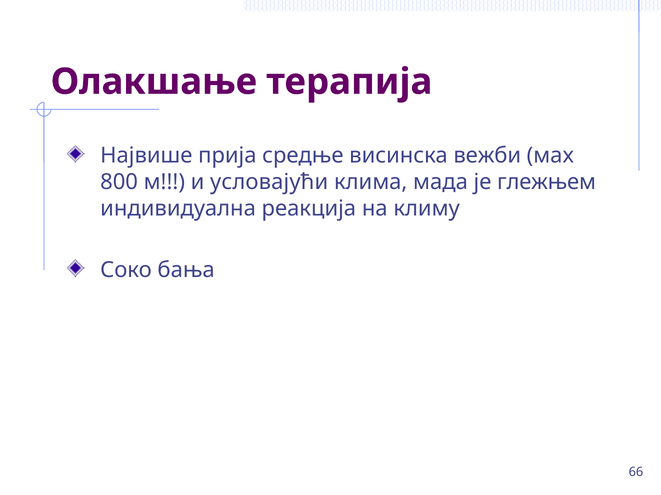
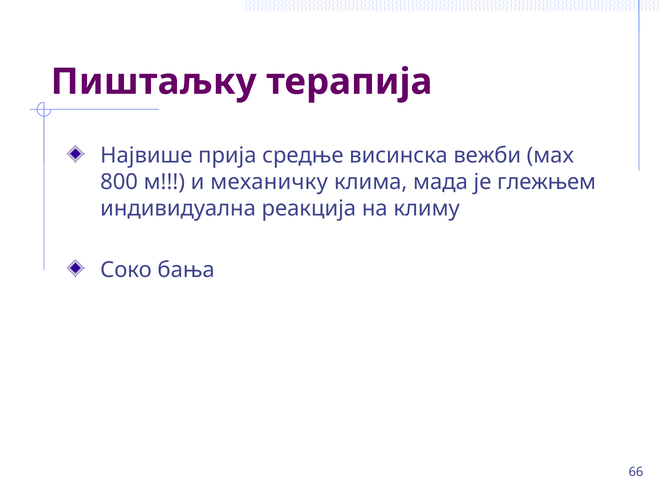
Олакшање: Олакшање -> Пиштаљку
условајући: условајући -> механичку
